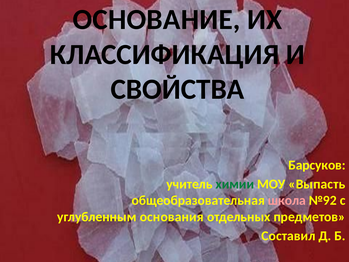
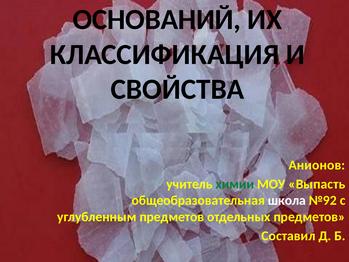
ОСНОВАНИЕ: ОСНОВАНИЕ -> ОСНОВАНИЙ
Барсуков: Барсуков -> Анионов
школа colour: pink -> white
углубленным основания: основания -> предметов
